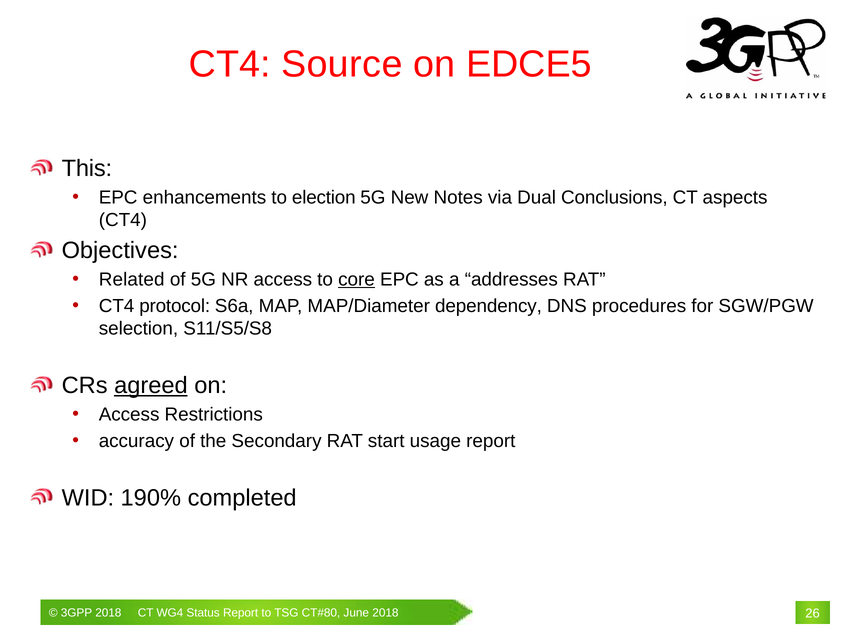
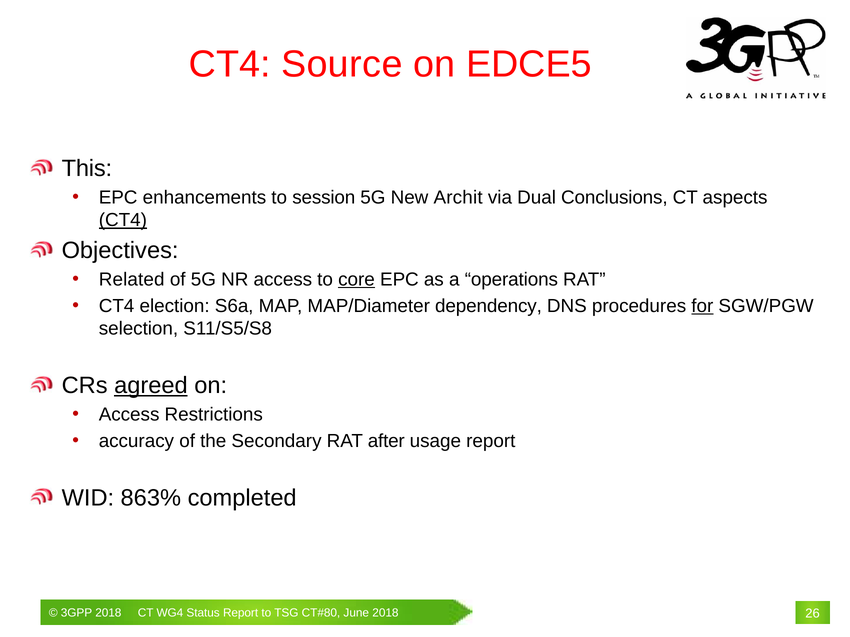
election: election -> session
Notes: Notes -> Archit
CT4 at (123, 220) underline: none -> present
addresses: addresses -> operations
protocol: protocol -> election
for underline: none -> present
start: start -> after
190%: 190% -> 863%
